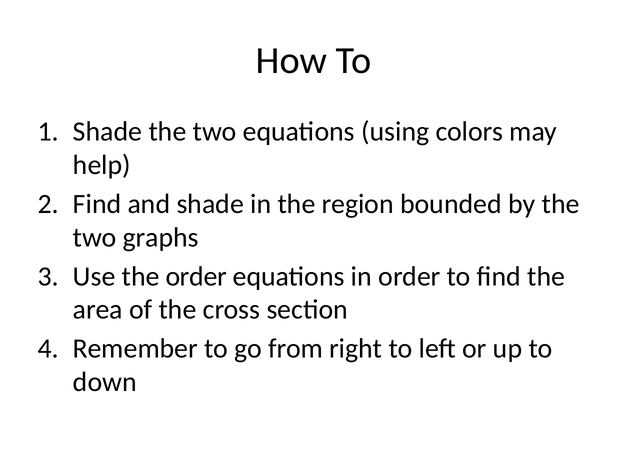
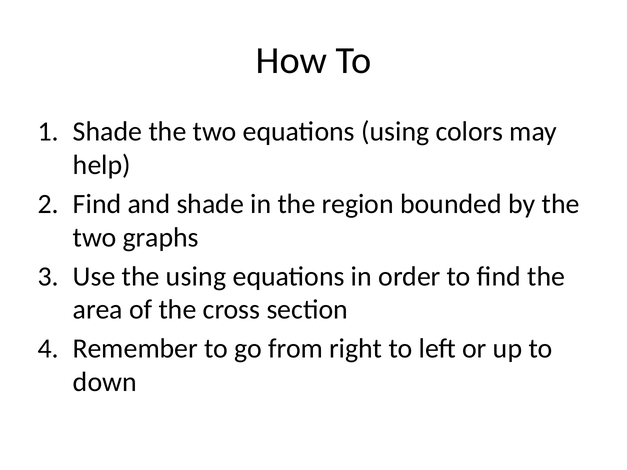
the order: order -> using
